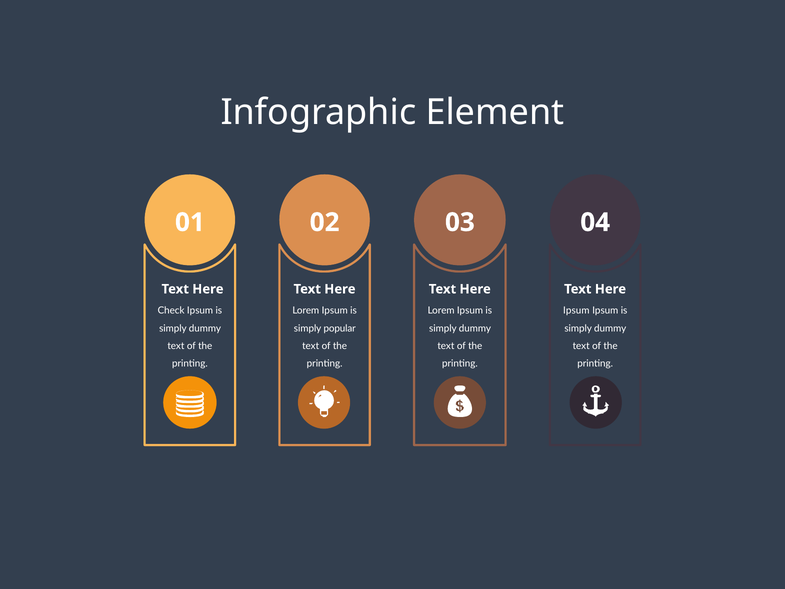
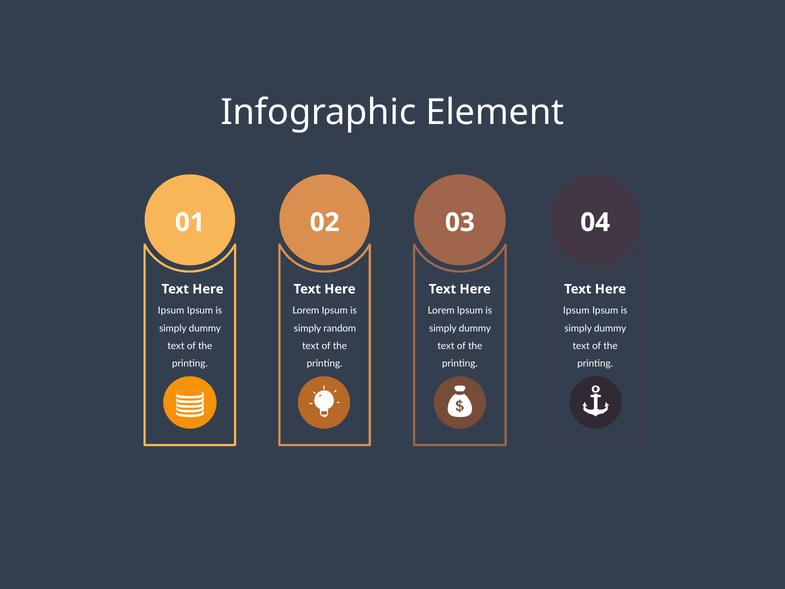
Check at (171, 310): Check -> Ipsum
popular: popular -> random
